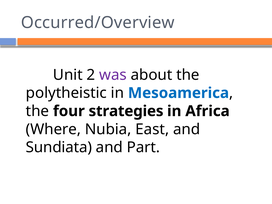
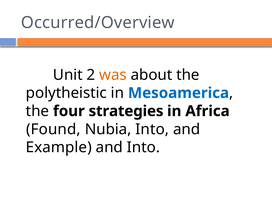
was colour: purple -> orange
Where: Where -> Found
Nubia East: East -> Into
Sundiata: Sundiata -> Example
and Part: Part -> Into
